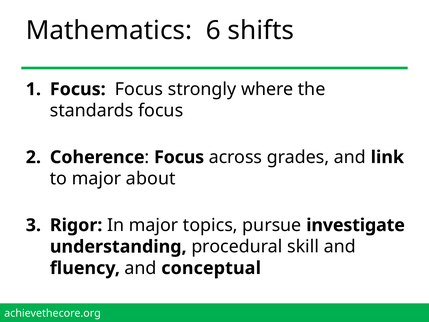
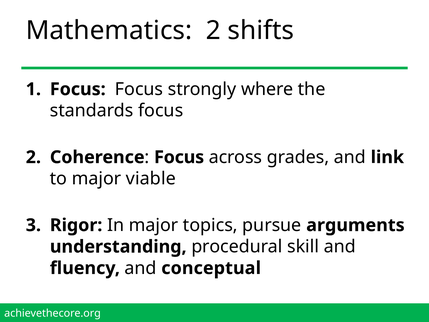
Mathematics 6: 6 -> 2
about: about -> viable
investigate: investigate -> arguments
